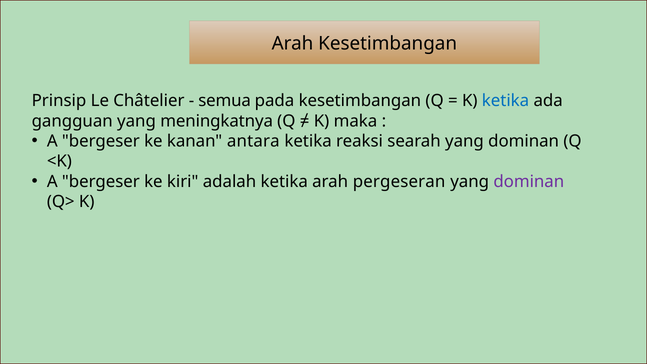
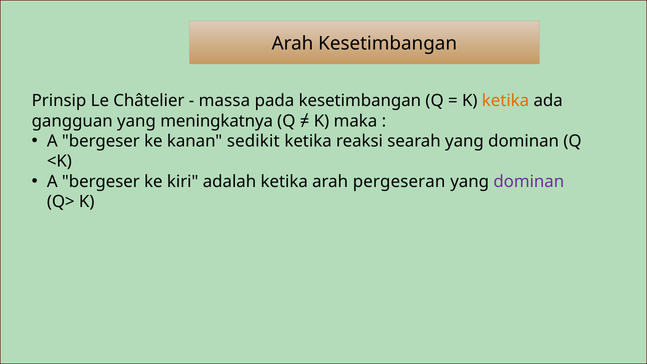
semua: semua -> massa
ketika at (506, 101) colour: blue -> orange
antara: antara -> sedikit
